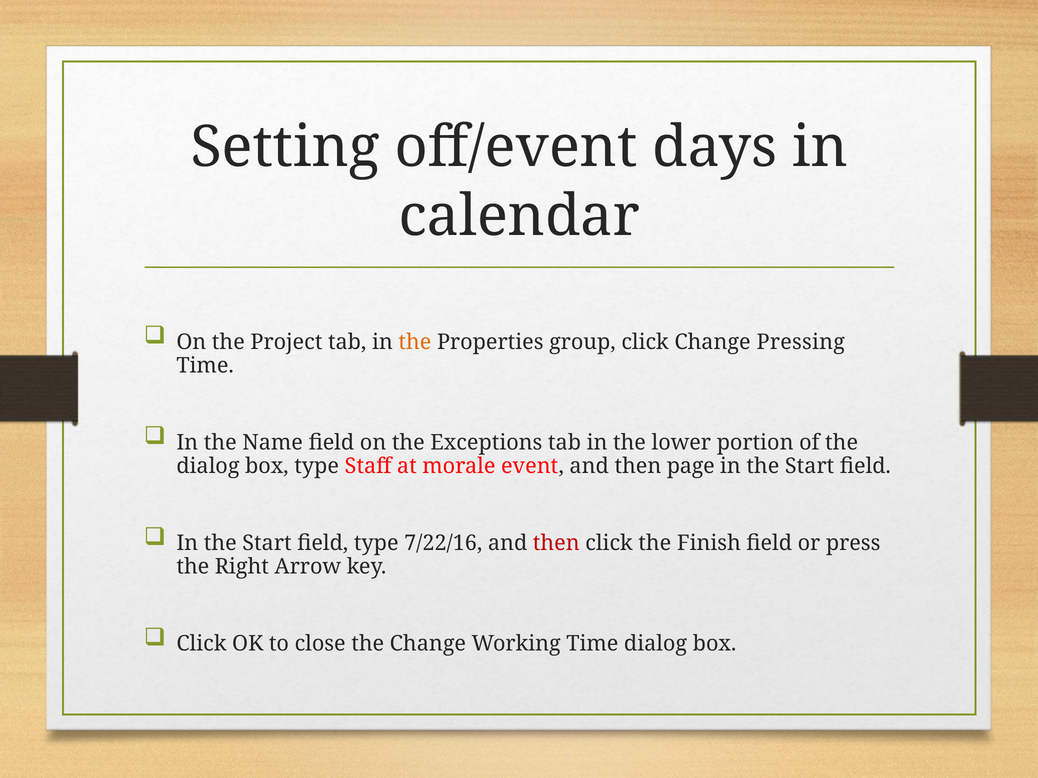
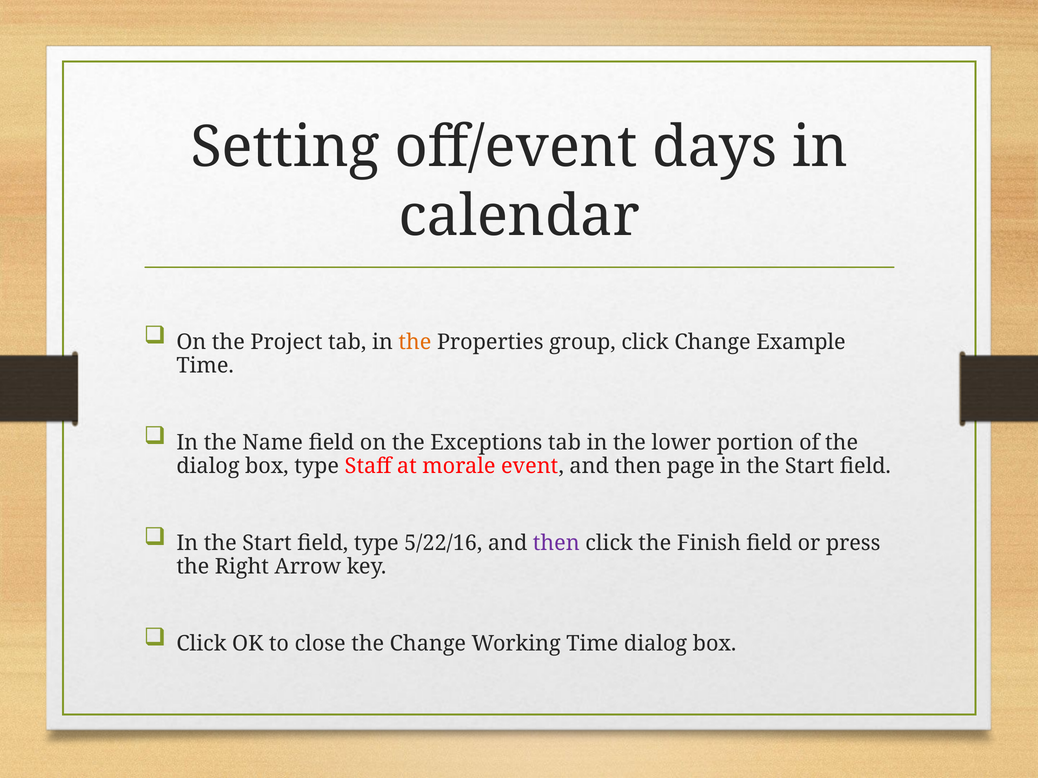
Pressing: Pressing -> Example
7/22/16: 7/22/16 -> 5/22/16
then at (556, 544) colour: red -> purple
